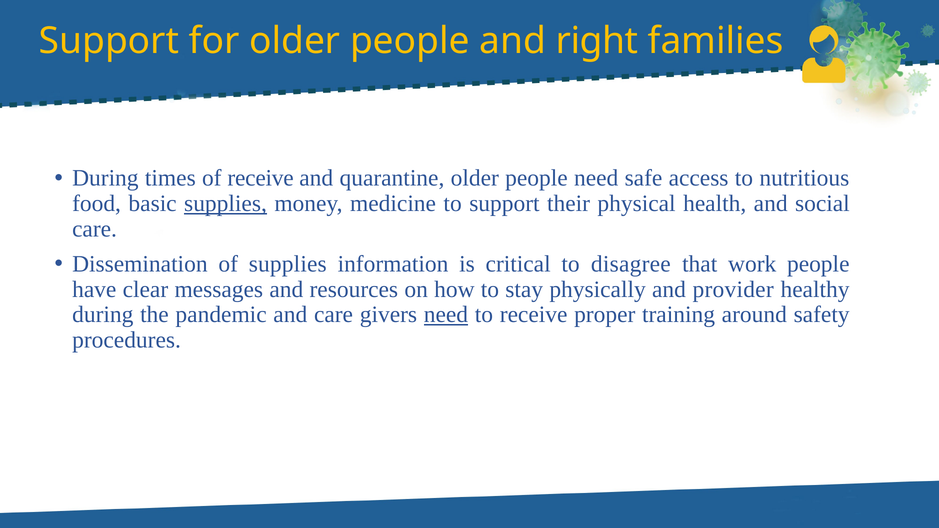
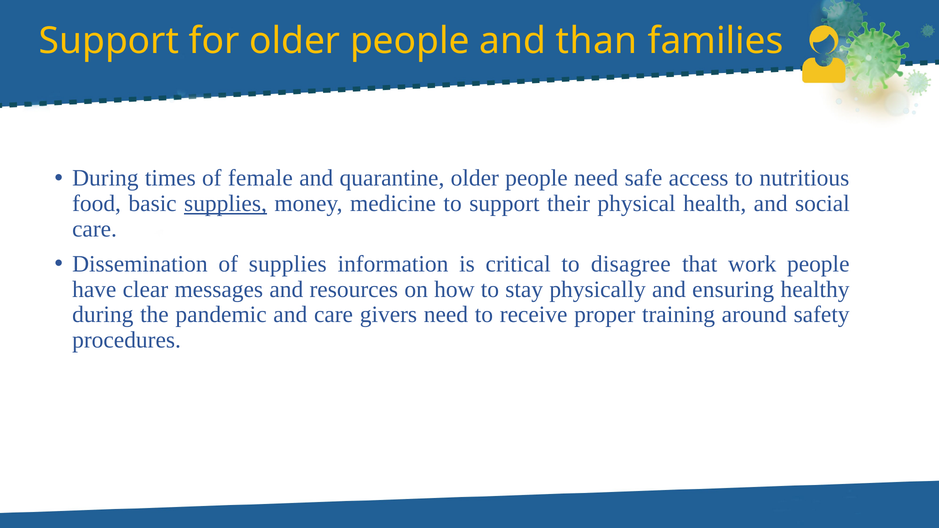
right: right -> than
of receive: receive -> female
provider: provider -> ensuring
need at (446, 315) underline: present -> none
